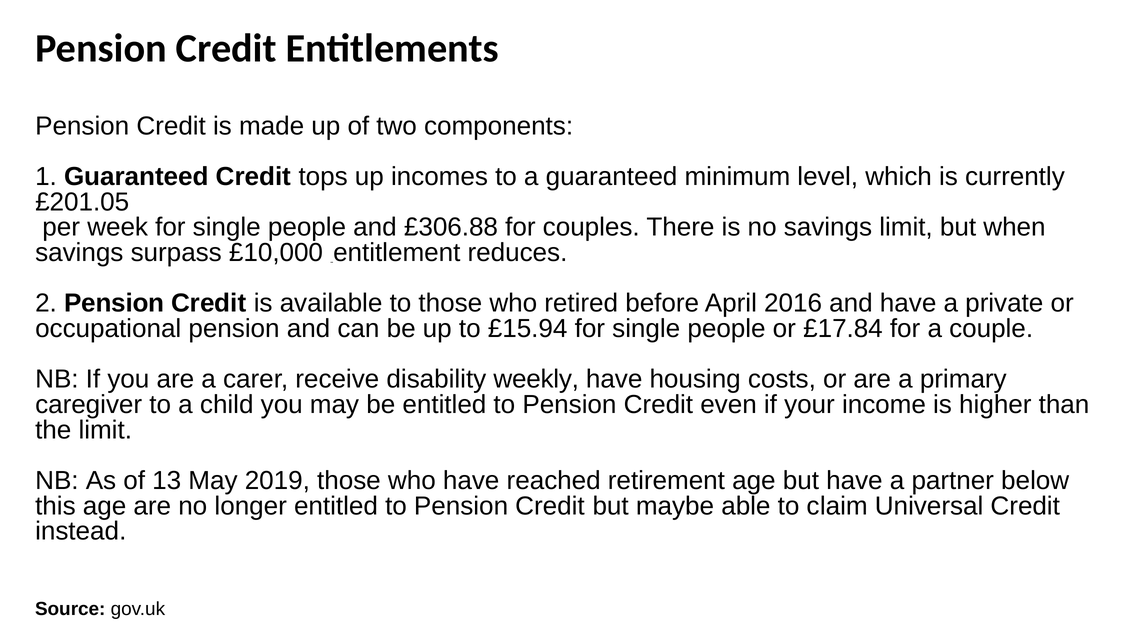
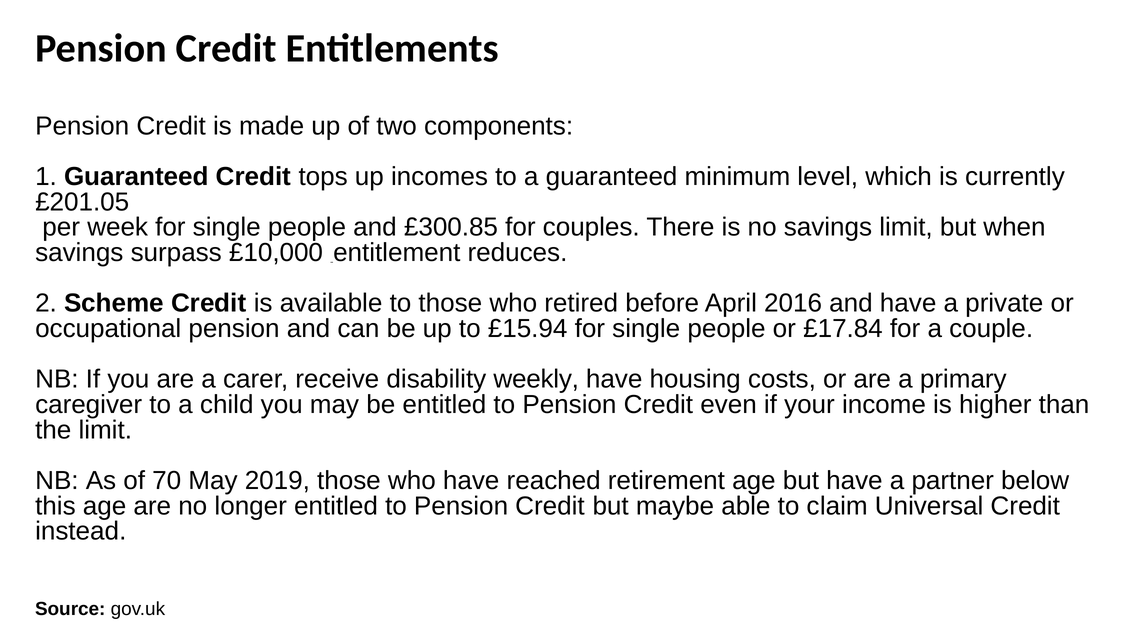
£306.88: £306.88 -> £300.85
2 Pension: Pension -> Scheme
13: 13 -> 70
